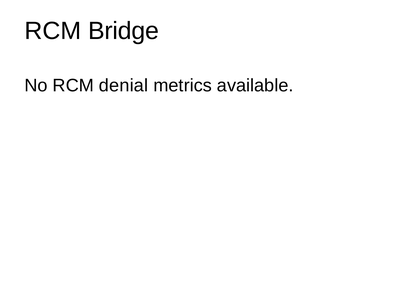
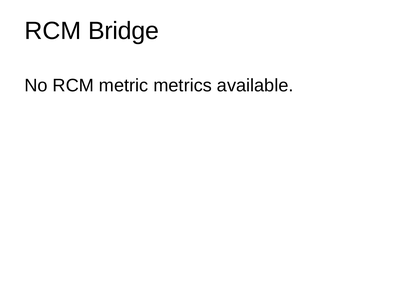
denial: denial -> metric
